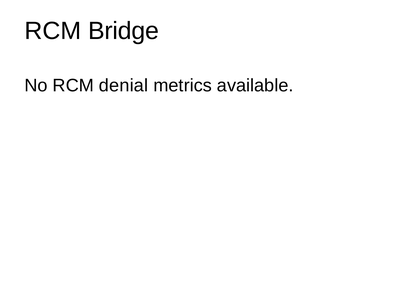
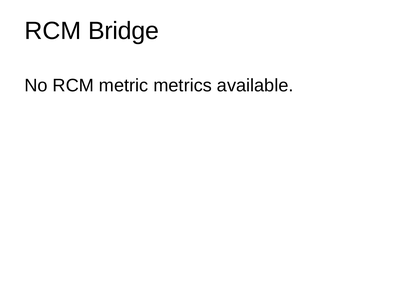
denial: denial -> metric
